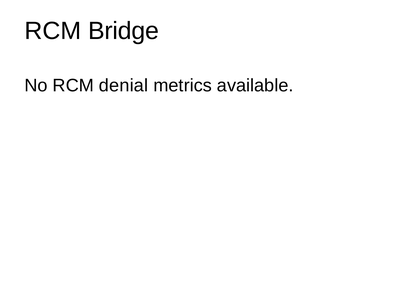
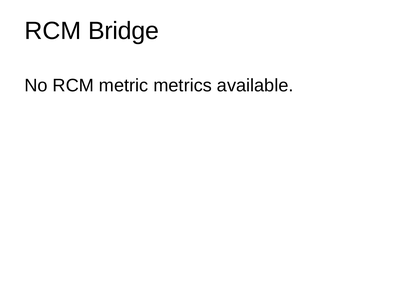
denial: denial -> metric
